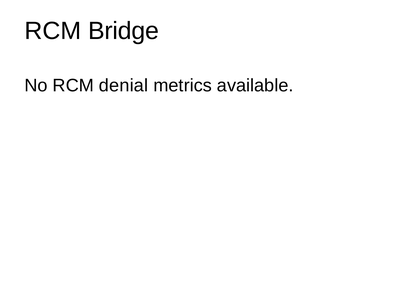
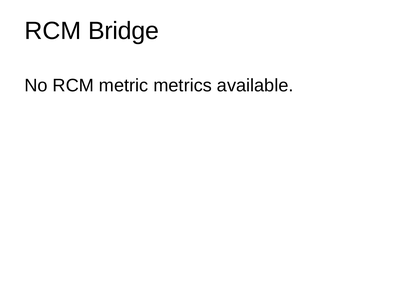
denial: denial -> metric
